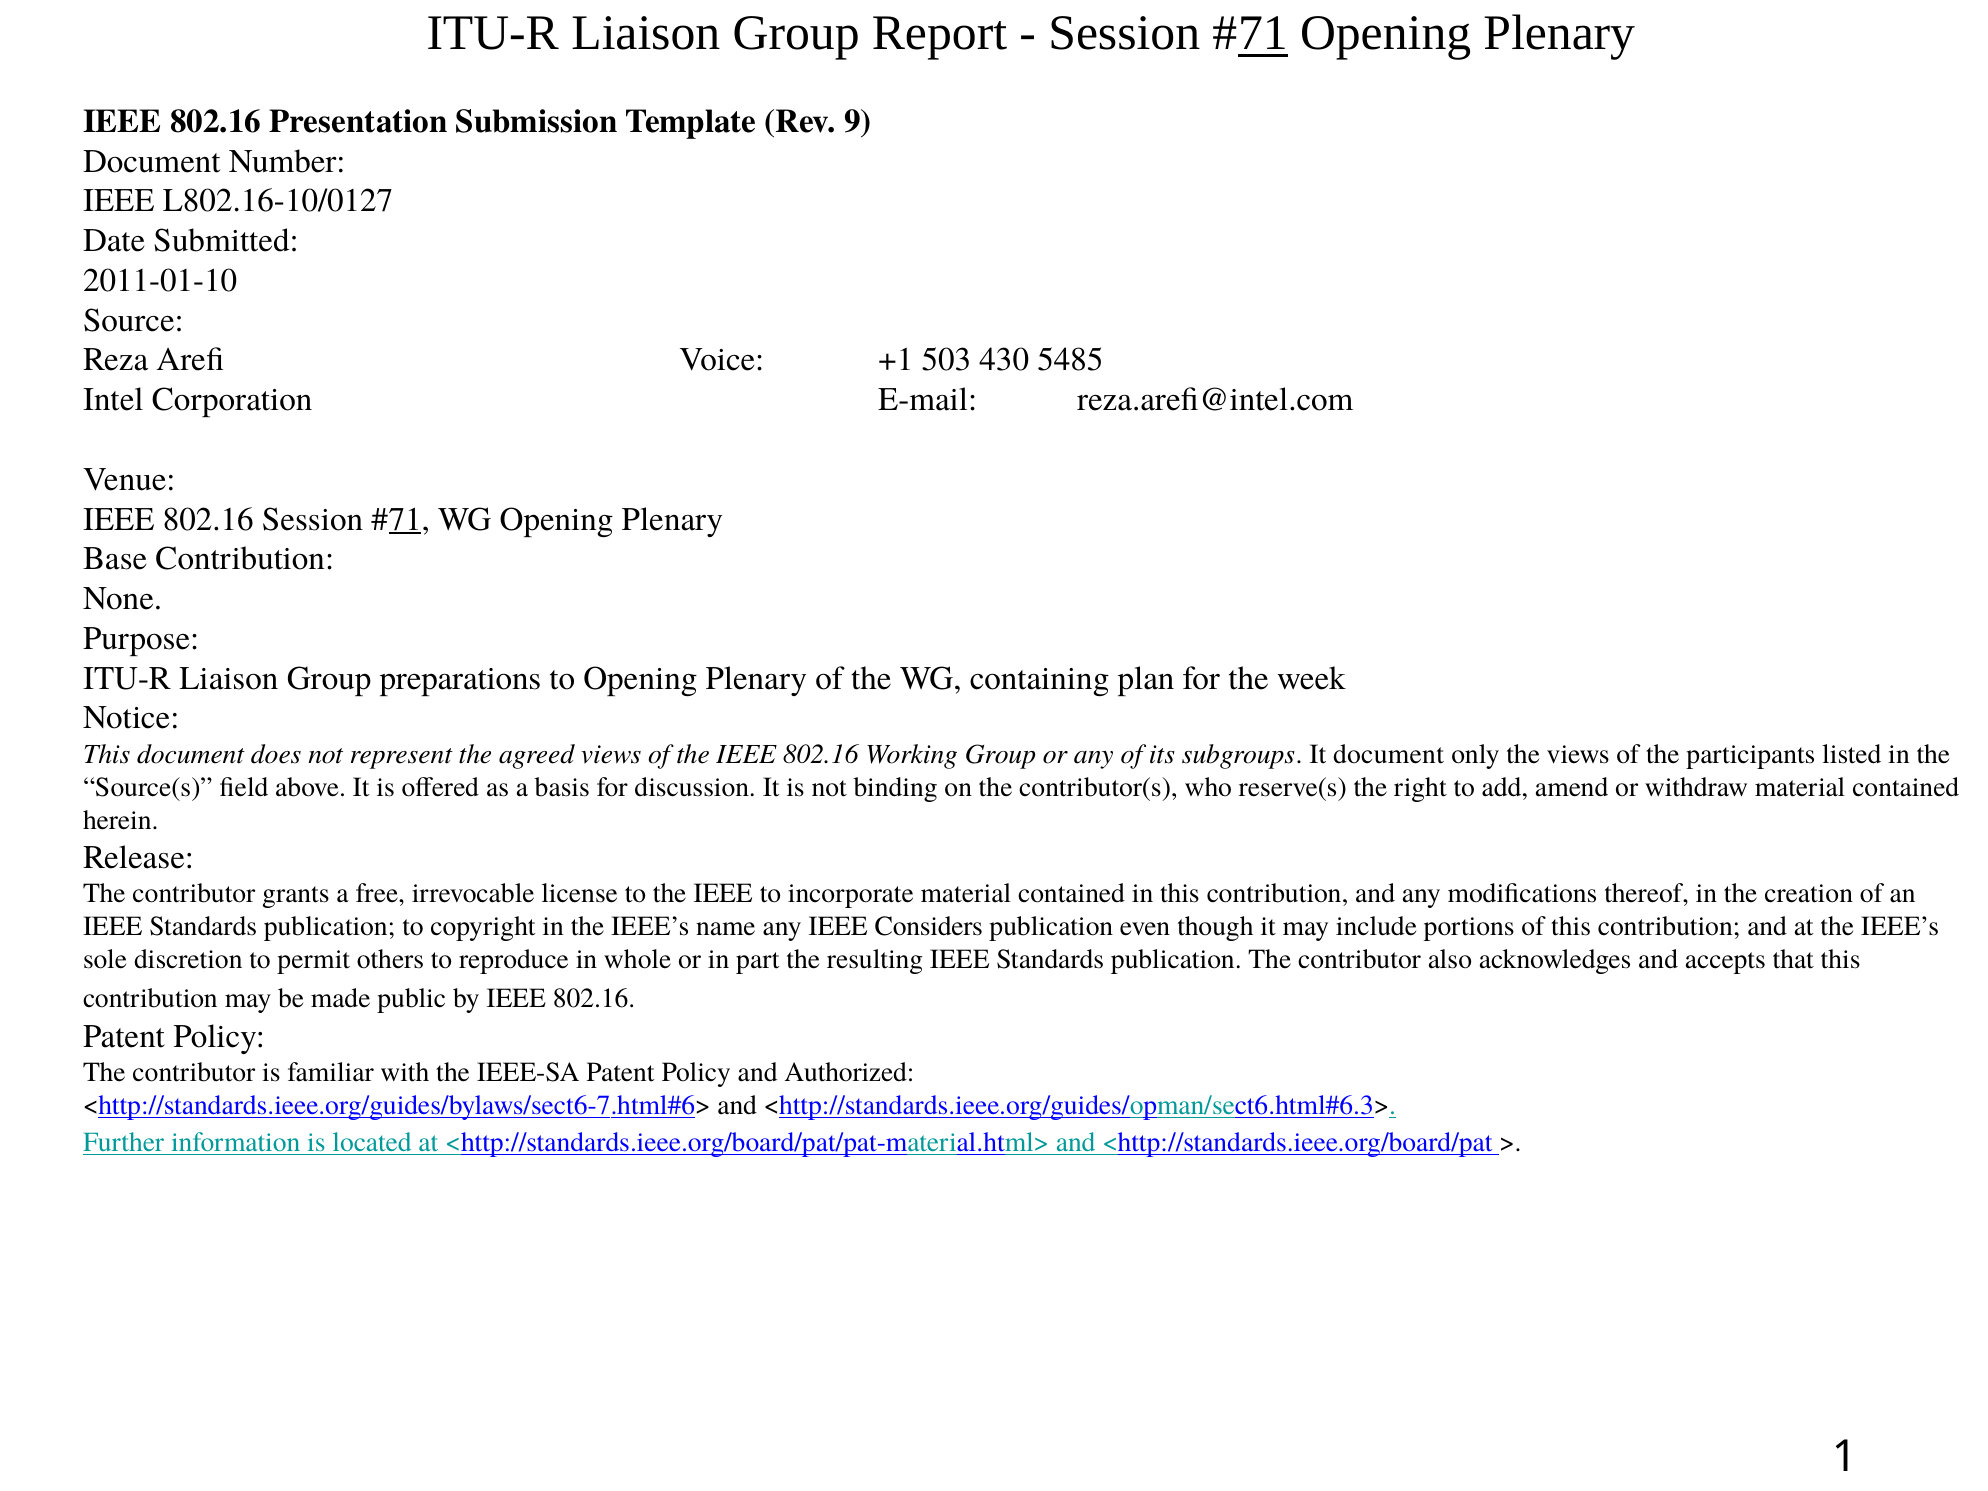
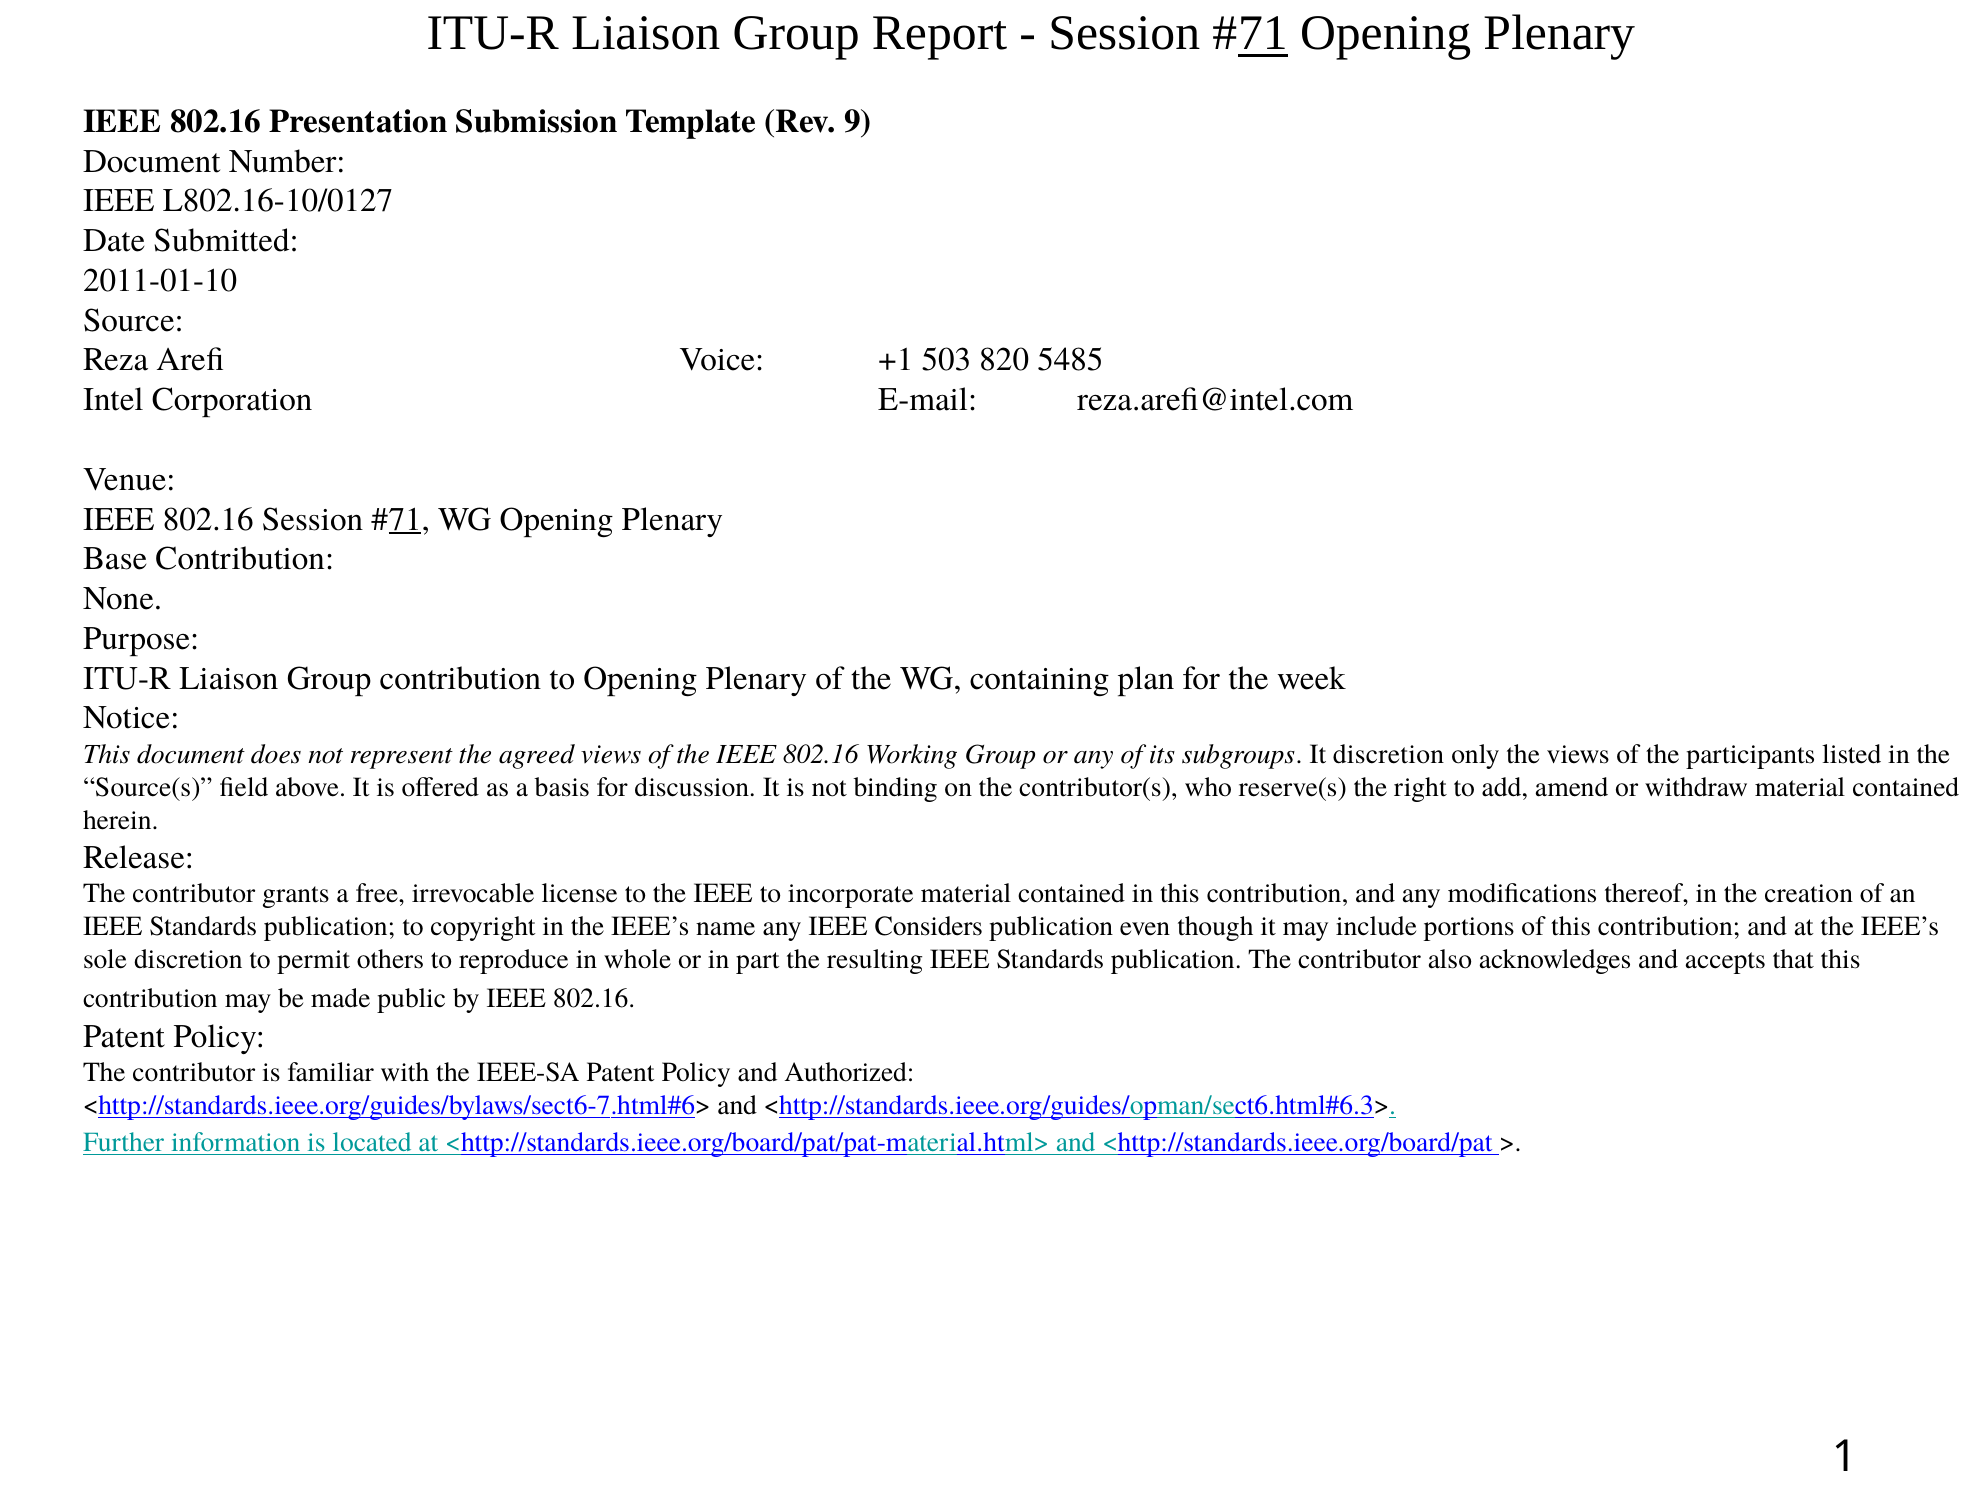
430: 430 -> 820
Group preparations: preparations -> contribution
It document: document -> discretion
